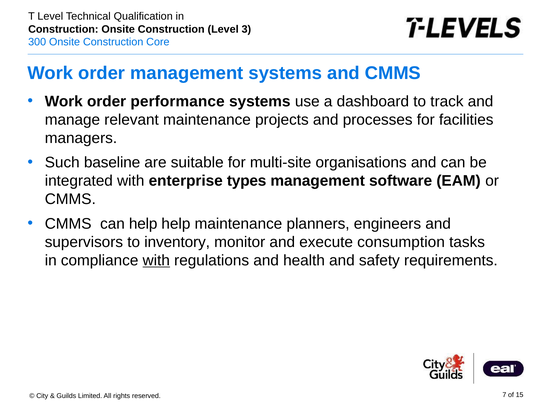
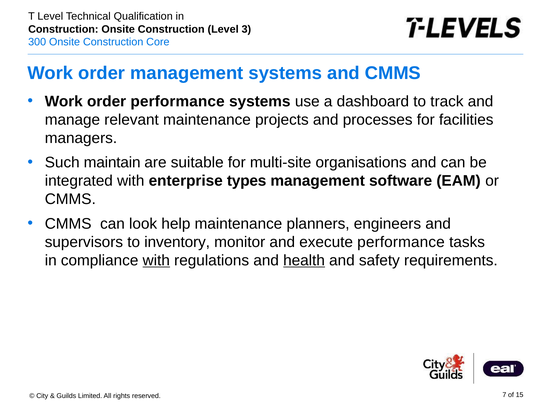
baseline: baseline -> maintain
can help: help -> look
execute consumption: consumption -> performance
health underline: none -> present
